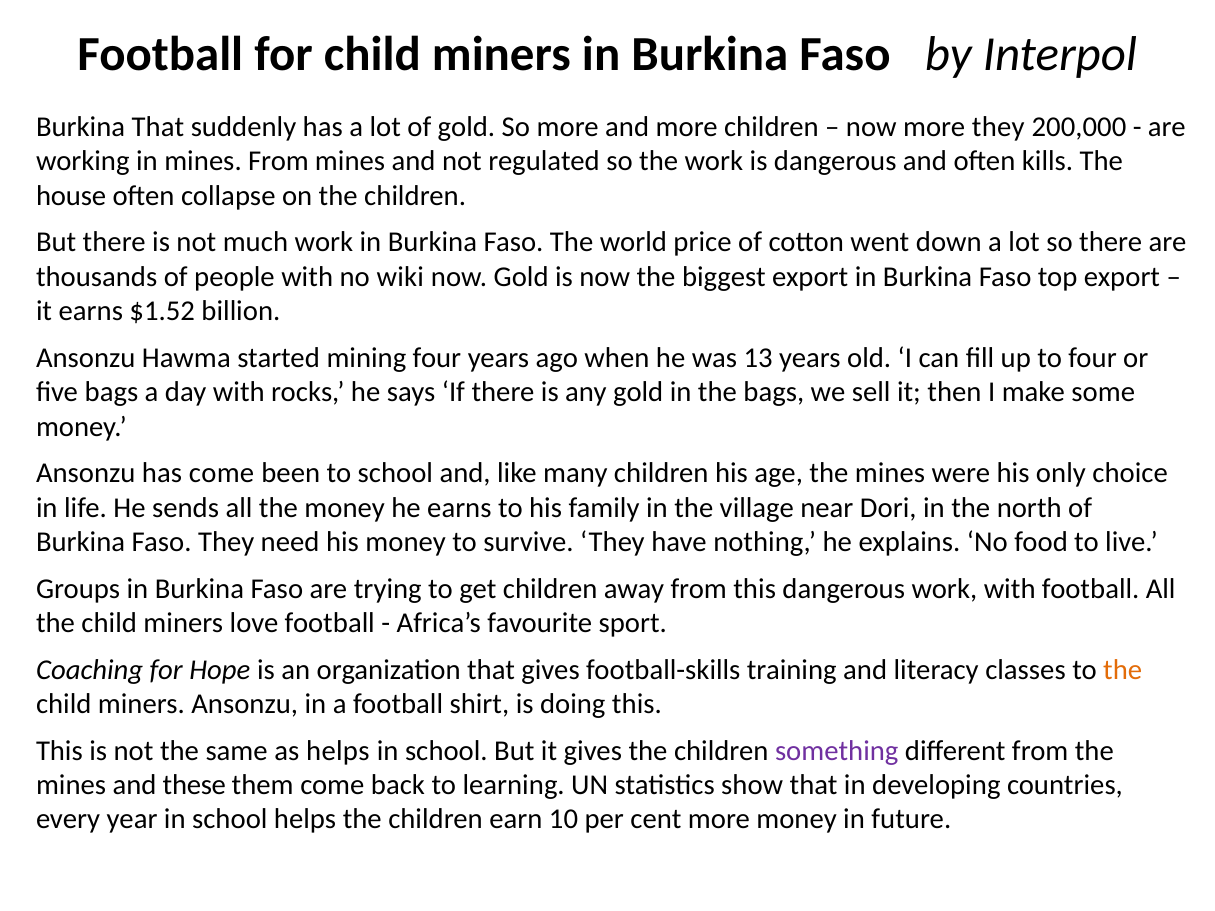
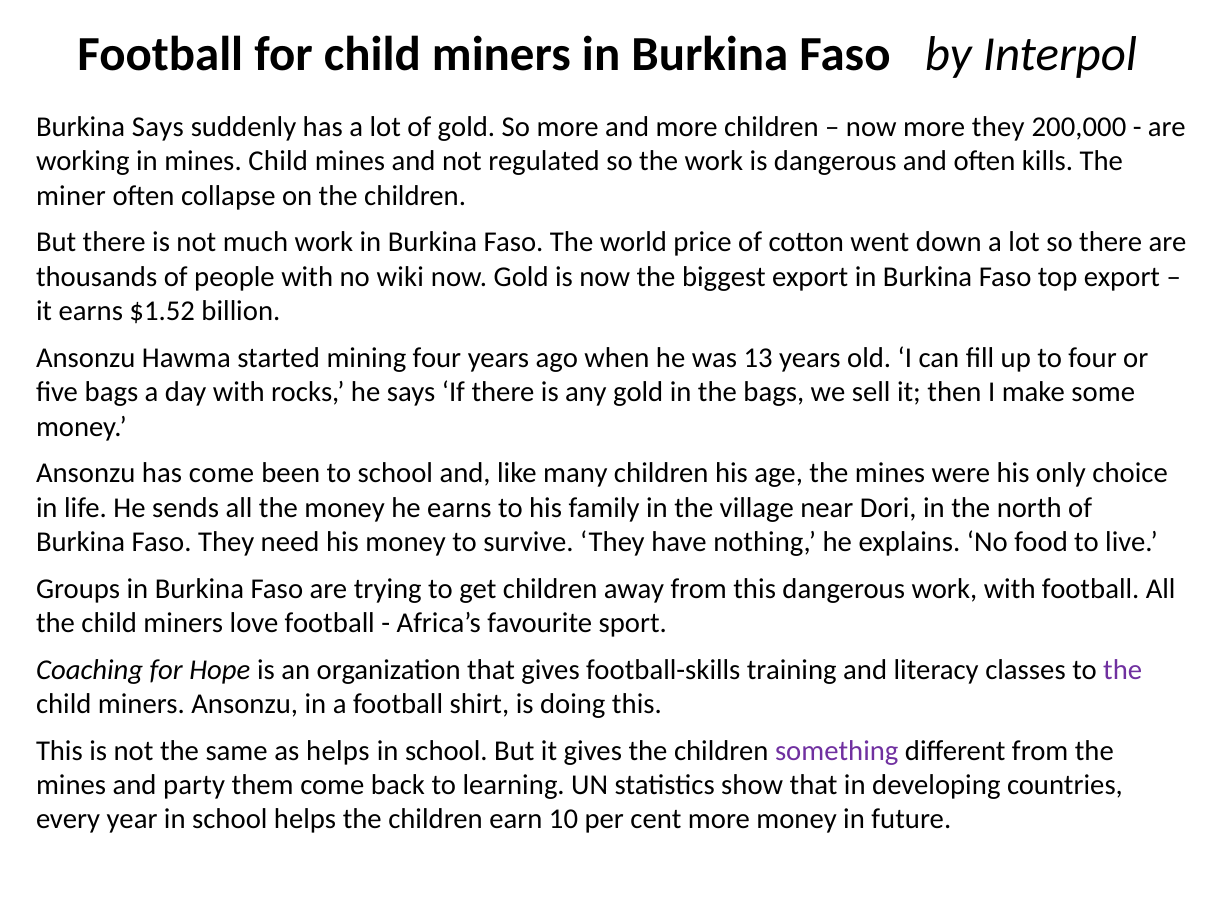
Burkina That: That -> Says
mines From: From -> Child
house: house -> miner
the at (1123, 670) colour: orange -> purple
these: these -> party
